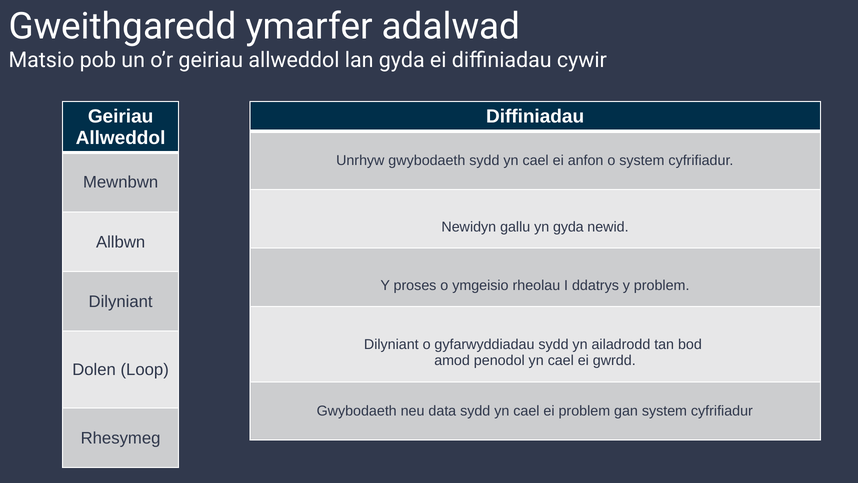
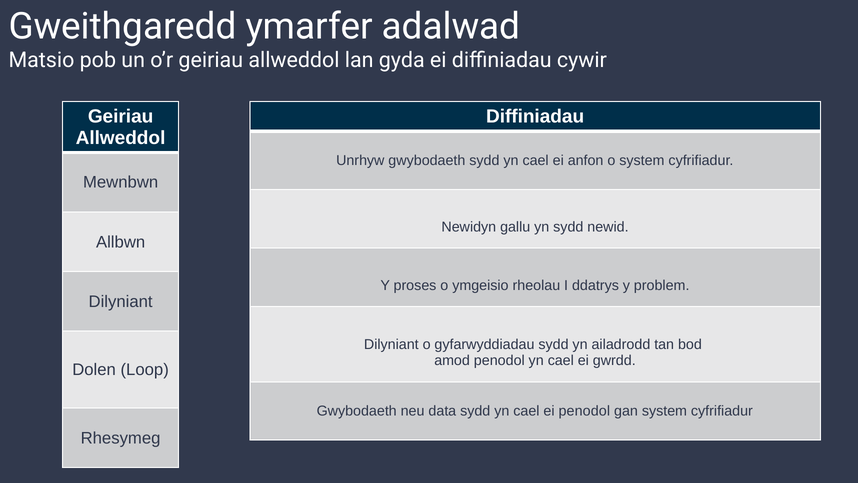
yn gyda: gyda -> sydd
ei problem: problem -> penodol
